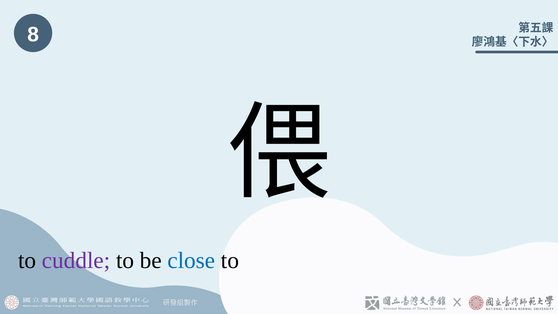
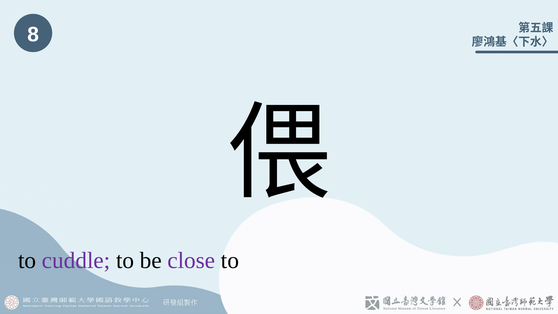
close colour: blue -> purple
